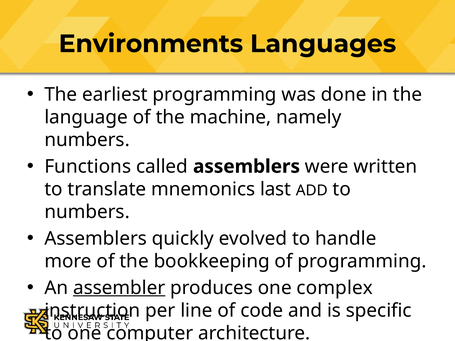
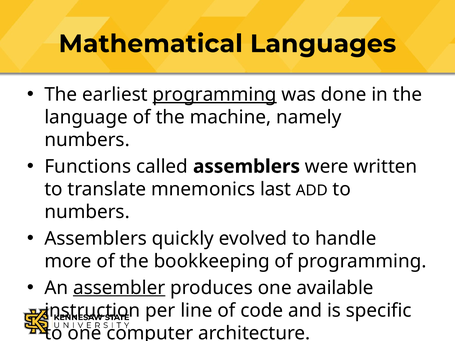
Environments: Environments -> Mathematical
programming at (215, 95) underline: none -> present
complex: complex -> available
